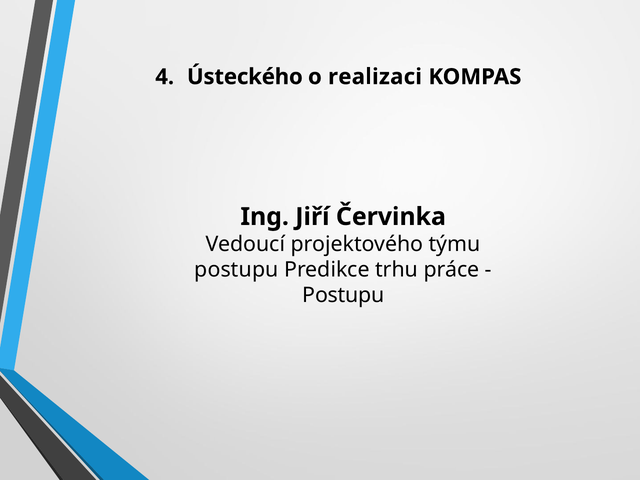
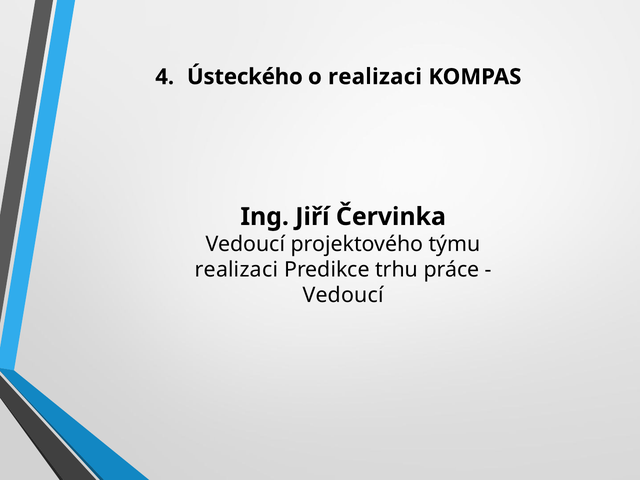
postupu at (236, 270): postupu -> realizaci
Postupu at (343, 295): Postupu -> Vedoucí
